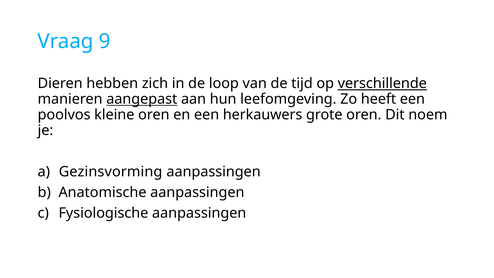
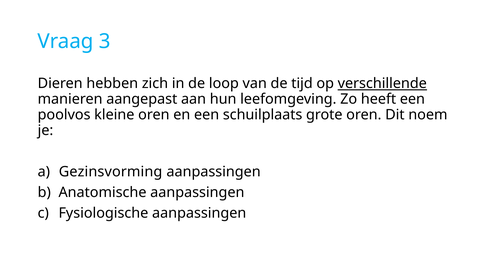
9: 9 -> 3
aangepast underline: present -> none
herkauwers: herkauwers -> schuilplaats
